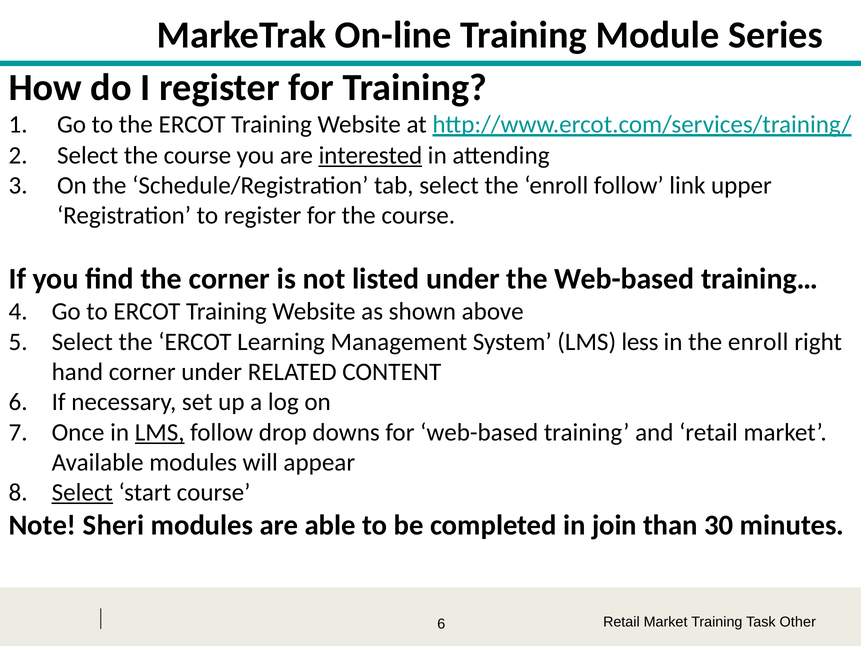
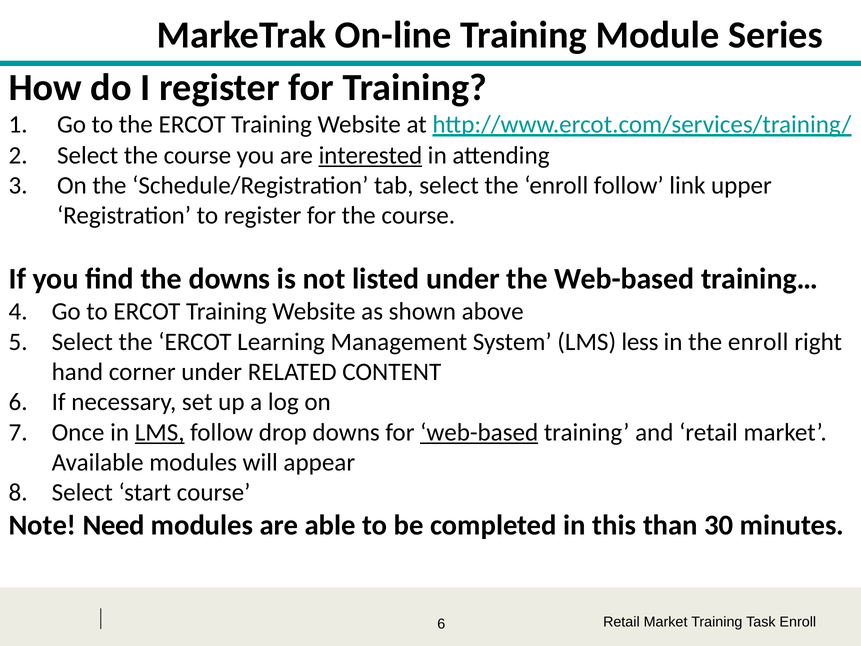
the corner: corner -> downs
web-based at (479, 432) underline: none -> present
Select at (82, 492) underline: present -> none
Sheri: Sheri -> Need
join: join -> this
Task Other: Other -> Enroll
